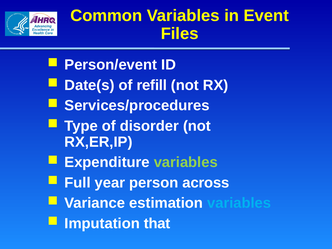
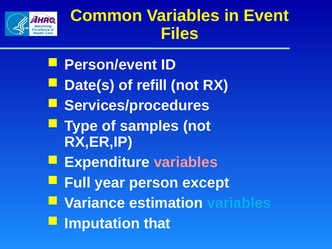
disorder: disorder -> samples
variables at (186, 162) colour: light green -> pink
across: across -> except
